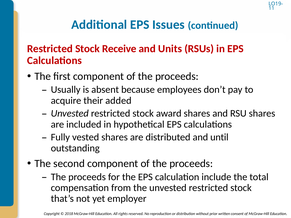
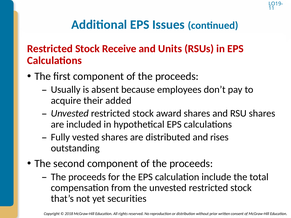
until: until -> rises
employer: employer -> securities
